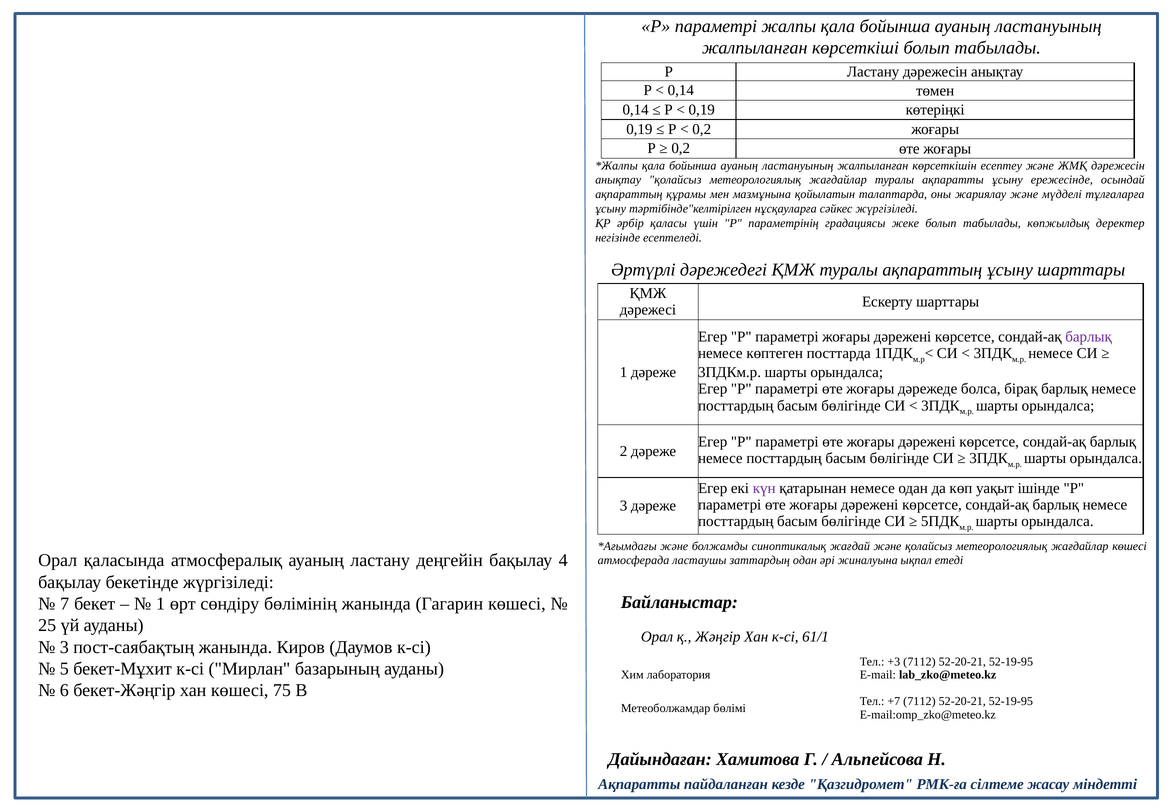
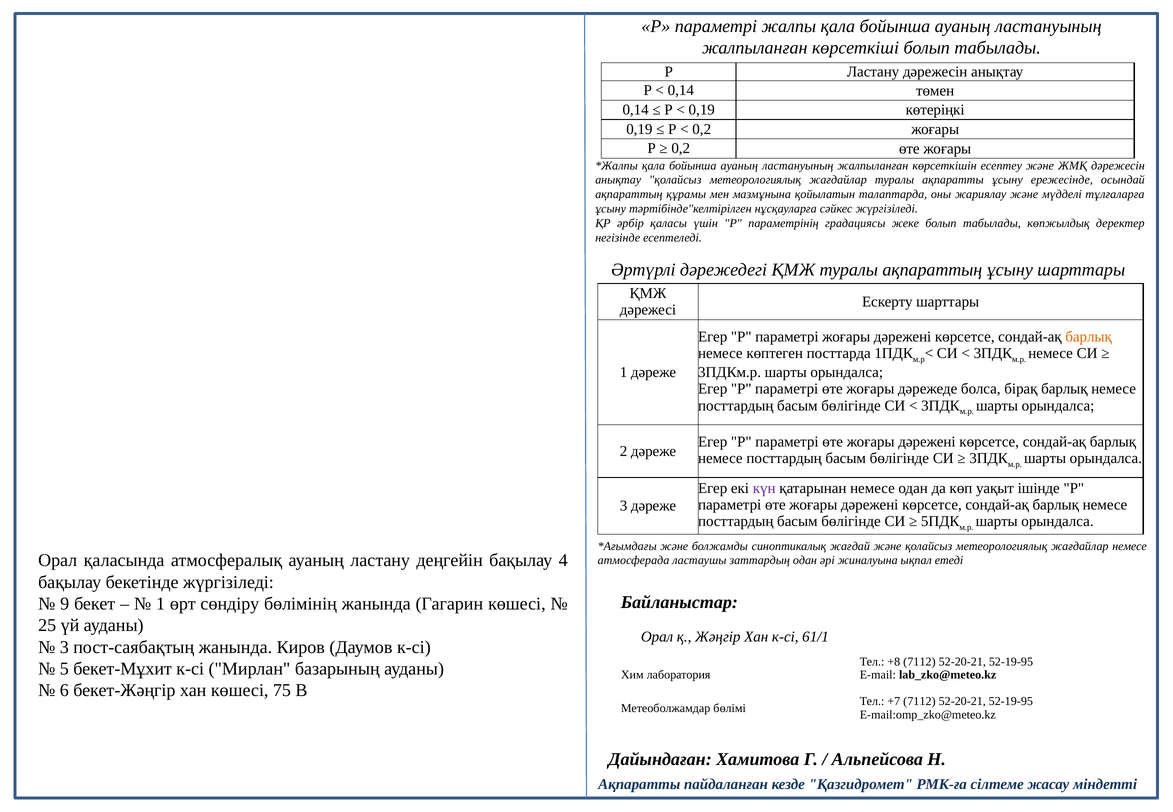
барлық at (1089, 337) colour: purple -> orange
жағдайлар көшесі: көшесі -> немесе
7: 7 -> 9
+3: +3 -> +8
